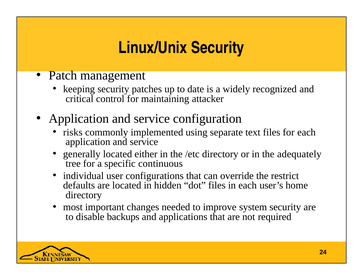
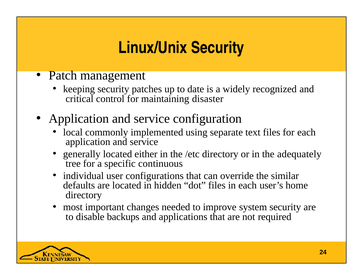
attacker: attacker -> disaster
risks: risks -> local
restrict: restrict -> similar
